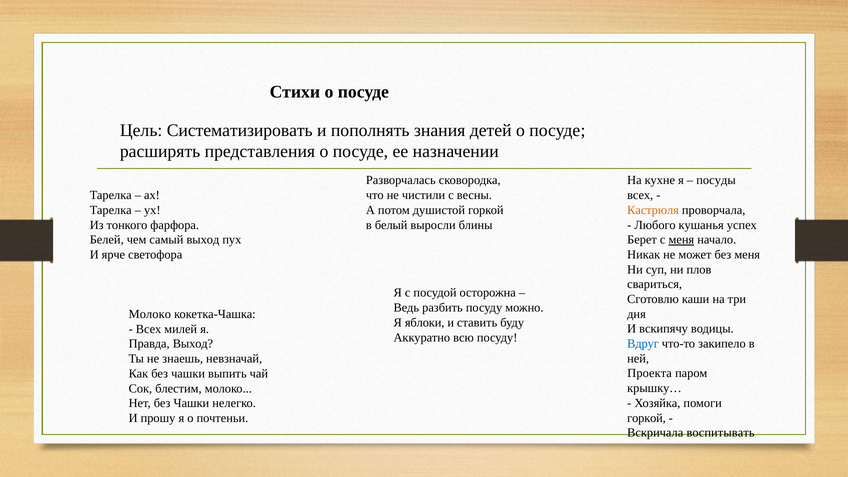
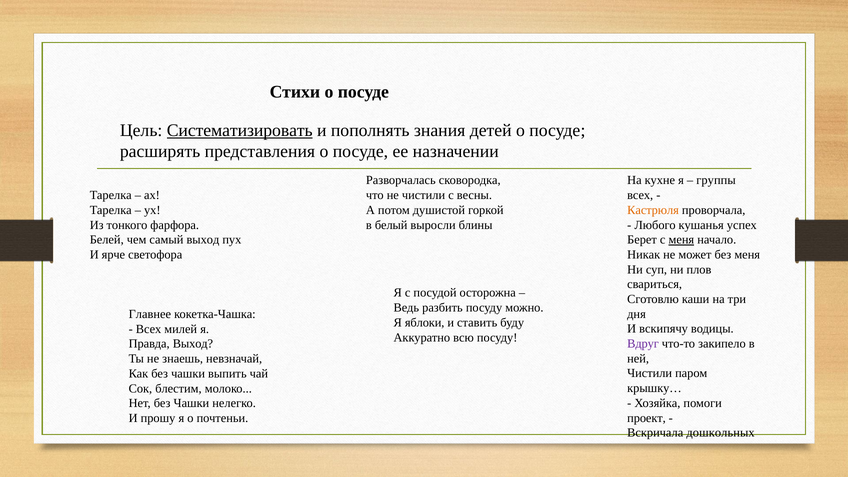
Систематизировать underline: none -> present
посуды: посуды -> группы
Молоко at (150, 314): Молоко -> Главнее
Вдруг colour: blue -> purple
Проекта at (650, 373): Проекта -> Чистили
горкой at (647, 418): горкой -> проект
воспитывать: воспитывать -> дошкольных
